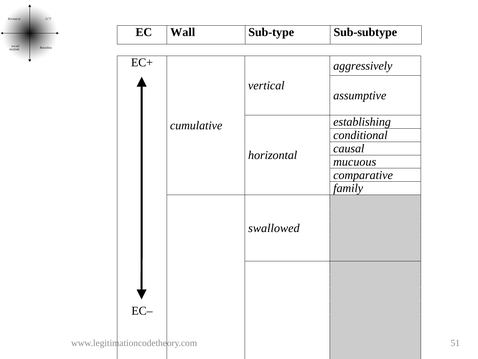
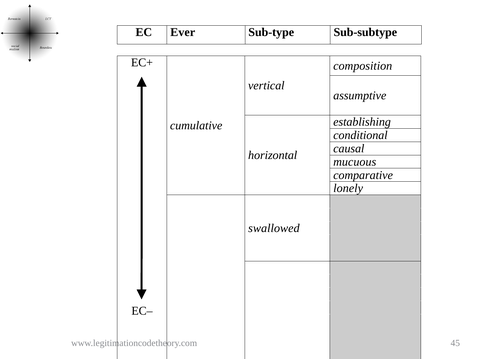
Wall: Wall -> Ever
aggressively: aggressively -> composition
family: family -> lonely
51: 51 -> 45
